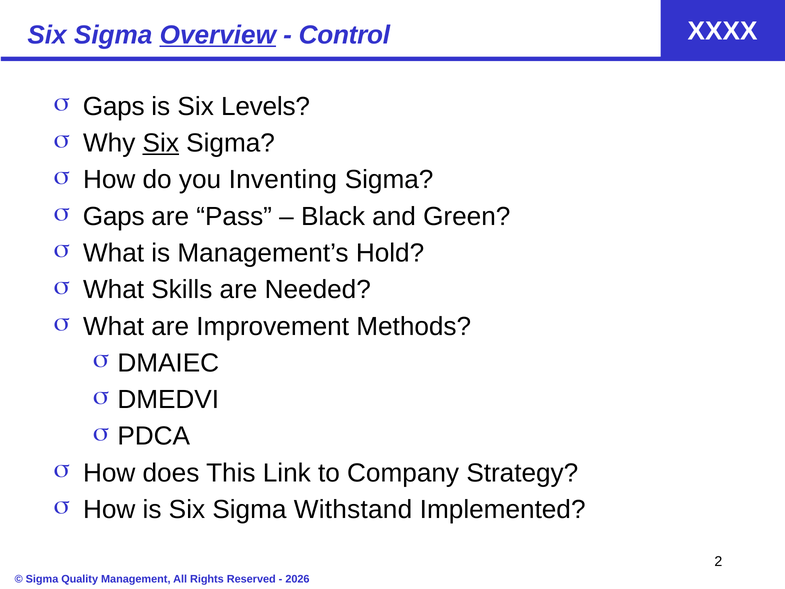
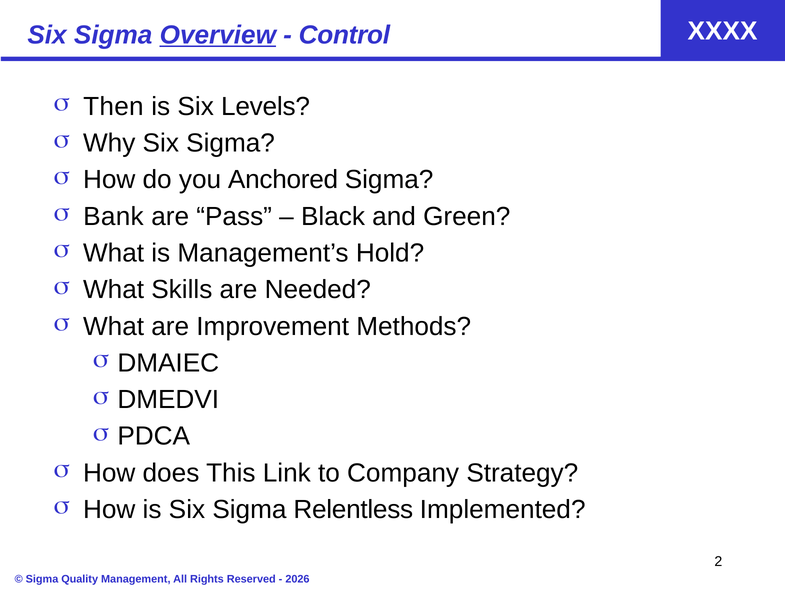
Gaps at (114, 107): Gaps -> Then
Six at (161, 143) underline: present -> none
Inventing: Inventing -> Anchored
Gaps at (114, 216): Gaps -> Bank
Withstand: Withstand -> Relentless
